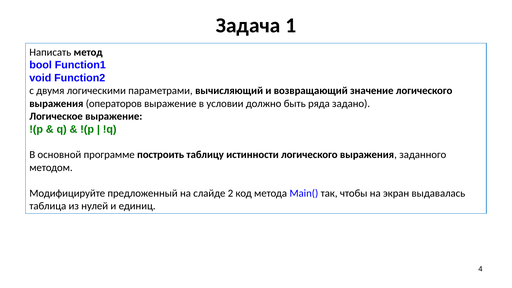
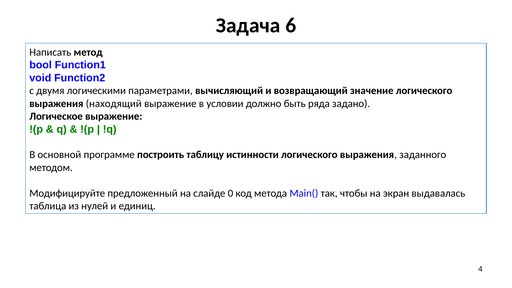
1: 1 -> 6
операторов: операторов -> находящий
2: 2 -> 0
